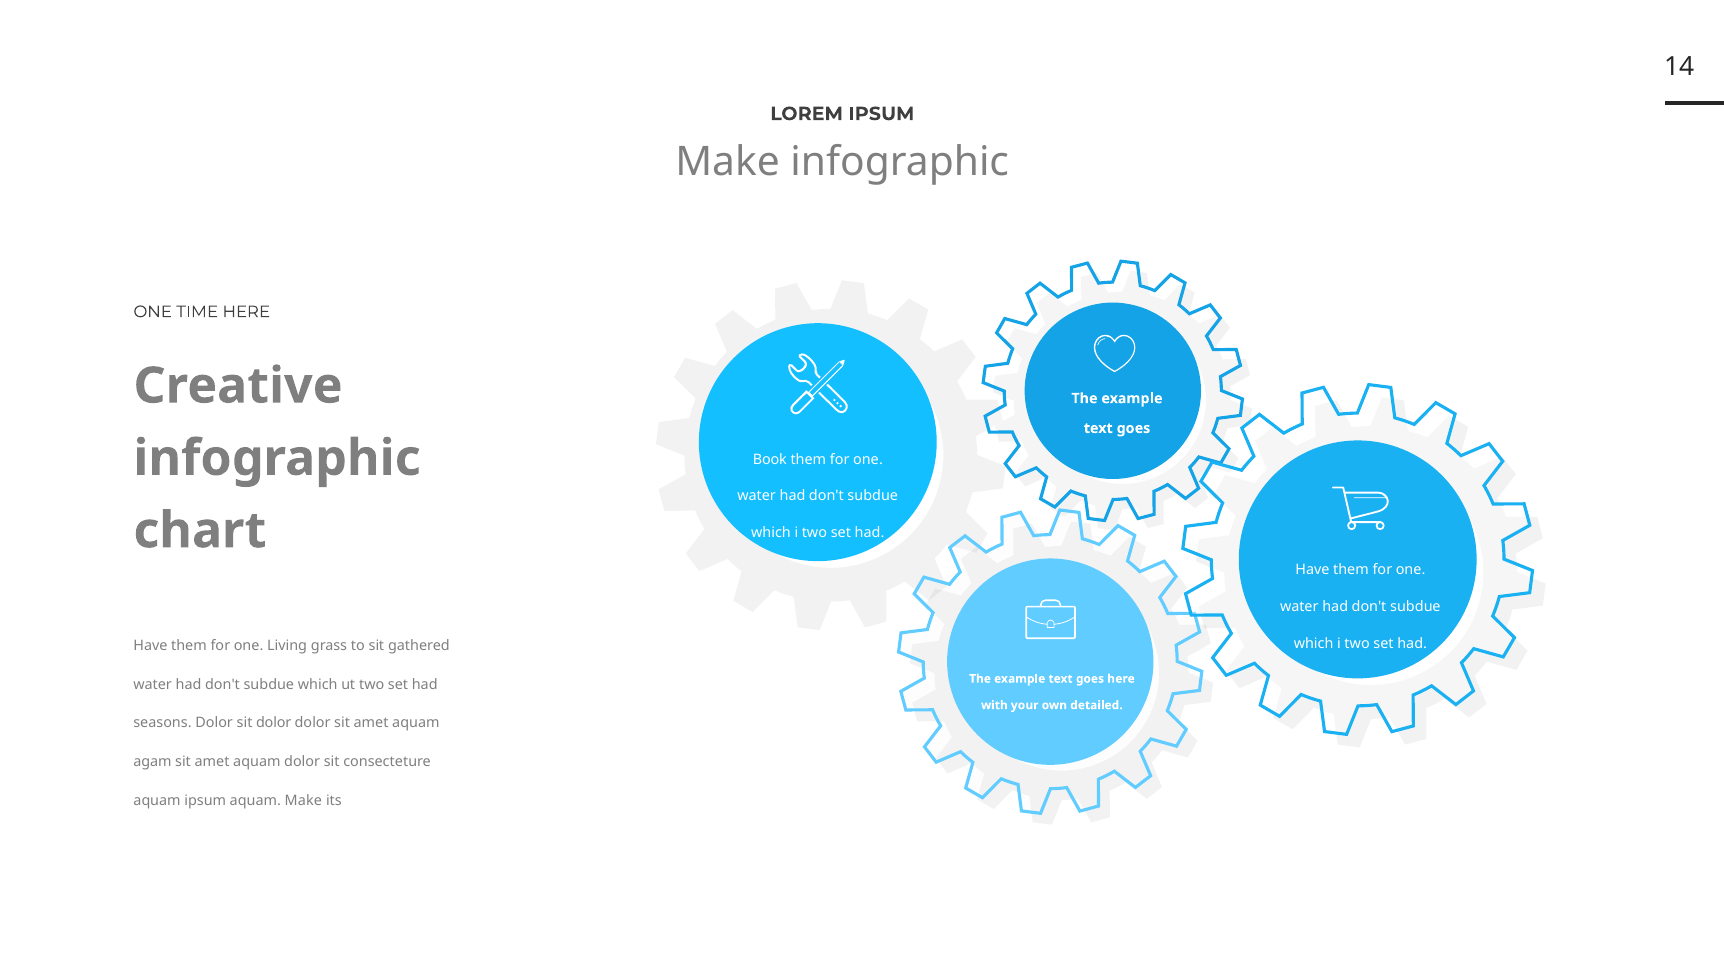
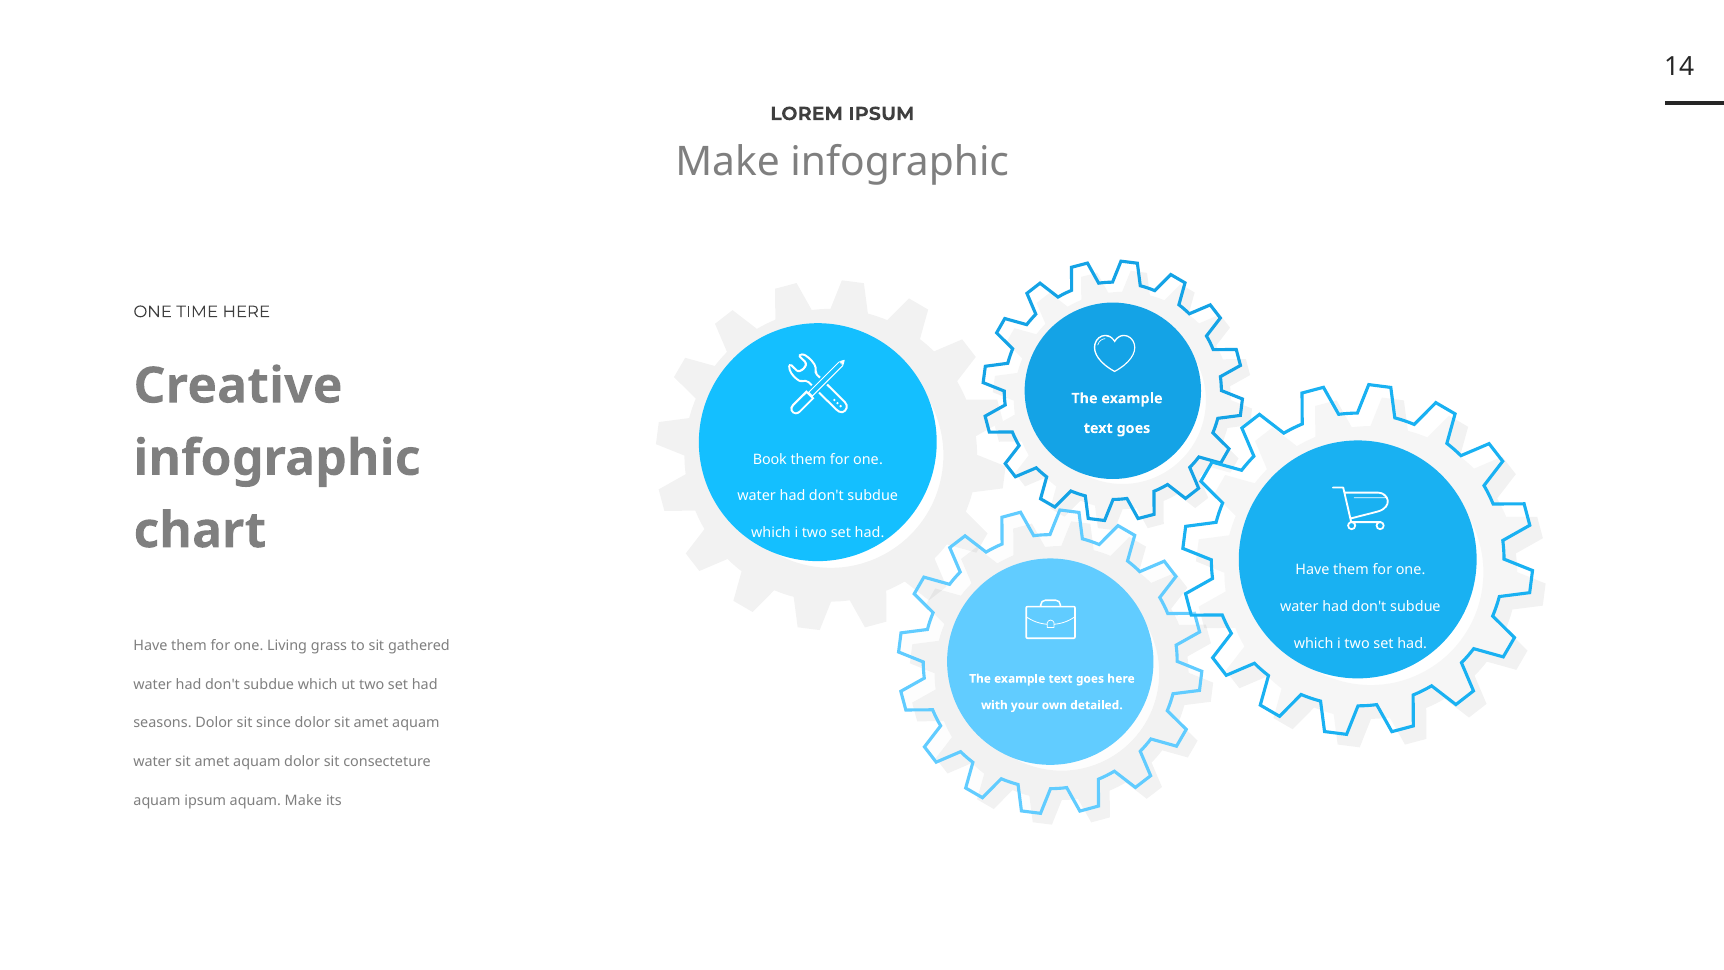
sit dolor: dolor -> since
agam at (152, 762): agam -> water
